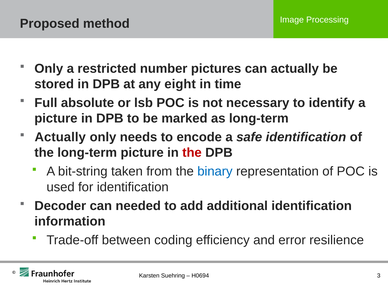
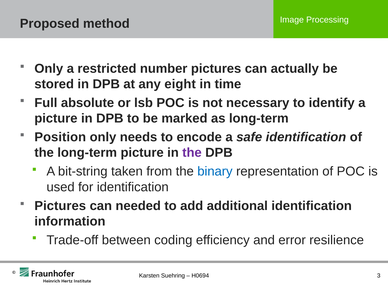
Actually at (60, 137): Actually -> Position
the at (192, 153) colour: red -> purple
Decoder at (60, 206): Decoder -> Pictures
